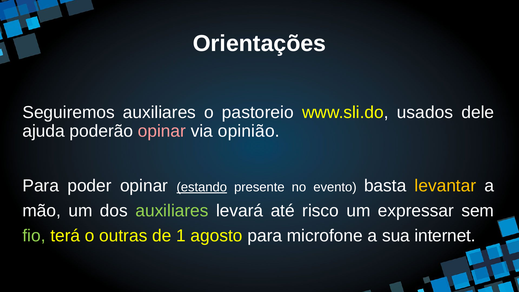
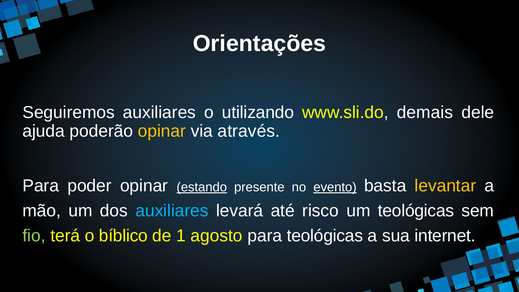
pastoreio: pastoreio -> utilizando
usados: usados -> demais
opinar at (162, 131) colour: pink -> yellow
opinião: opinião -> através
evento underline: none -> present
auxiliares at (172, 211) colour: light green -> light blue
um expressar: expressar -> teológicas
outras: outras -> bíblico
para microfone: microfone -> teológicas
